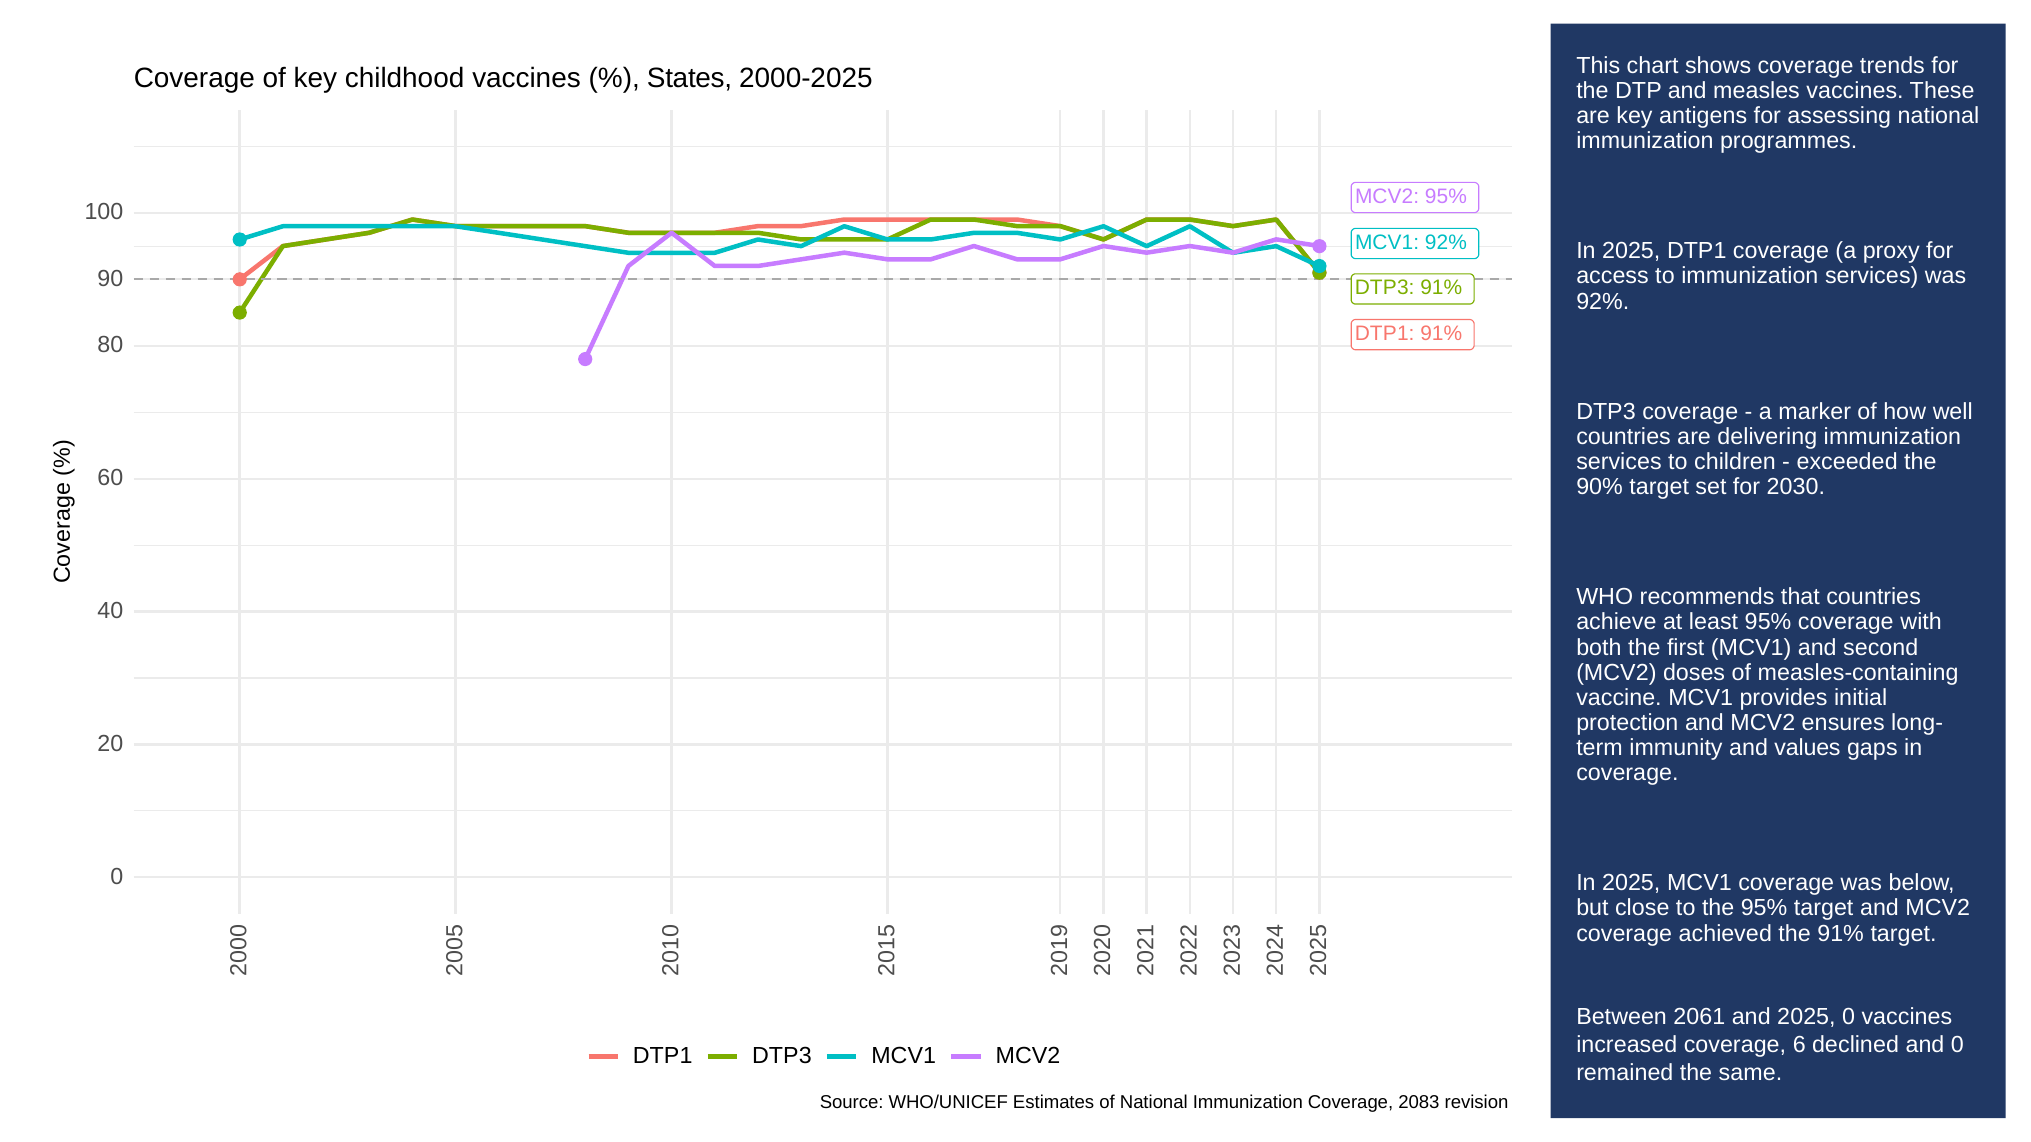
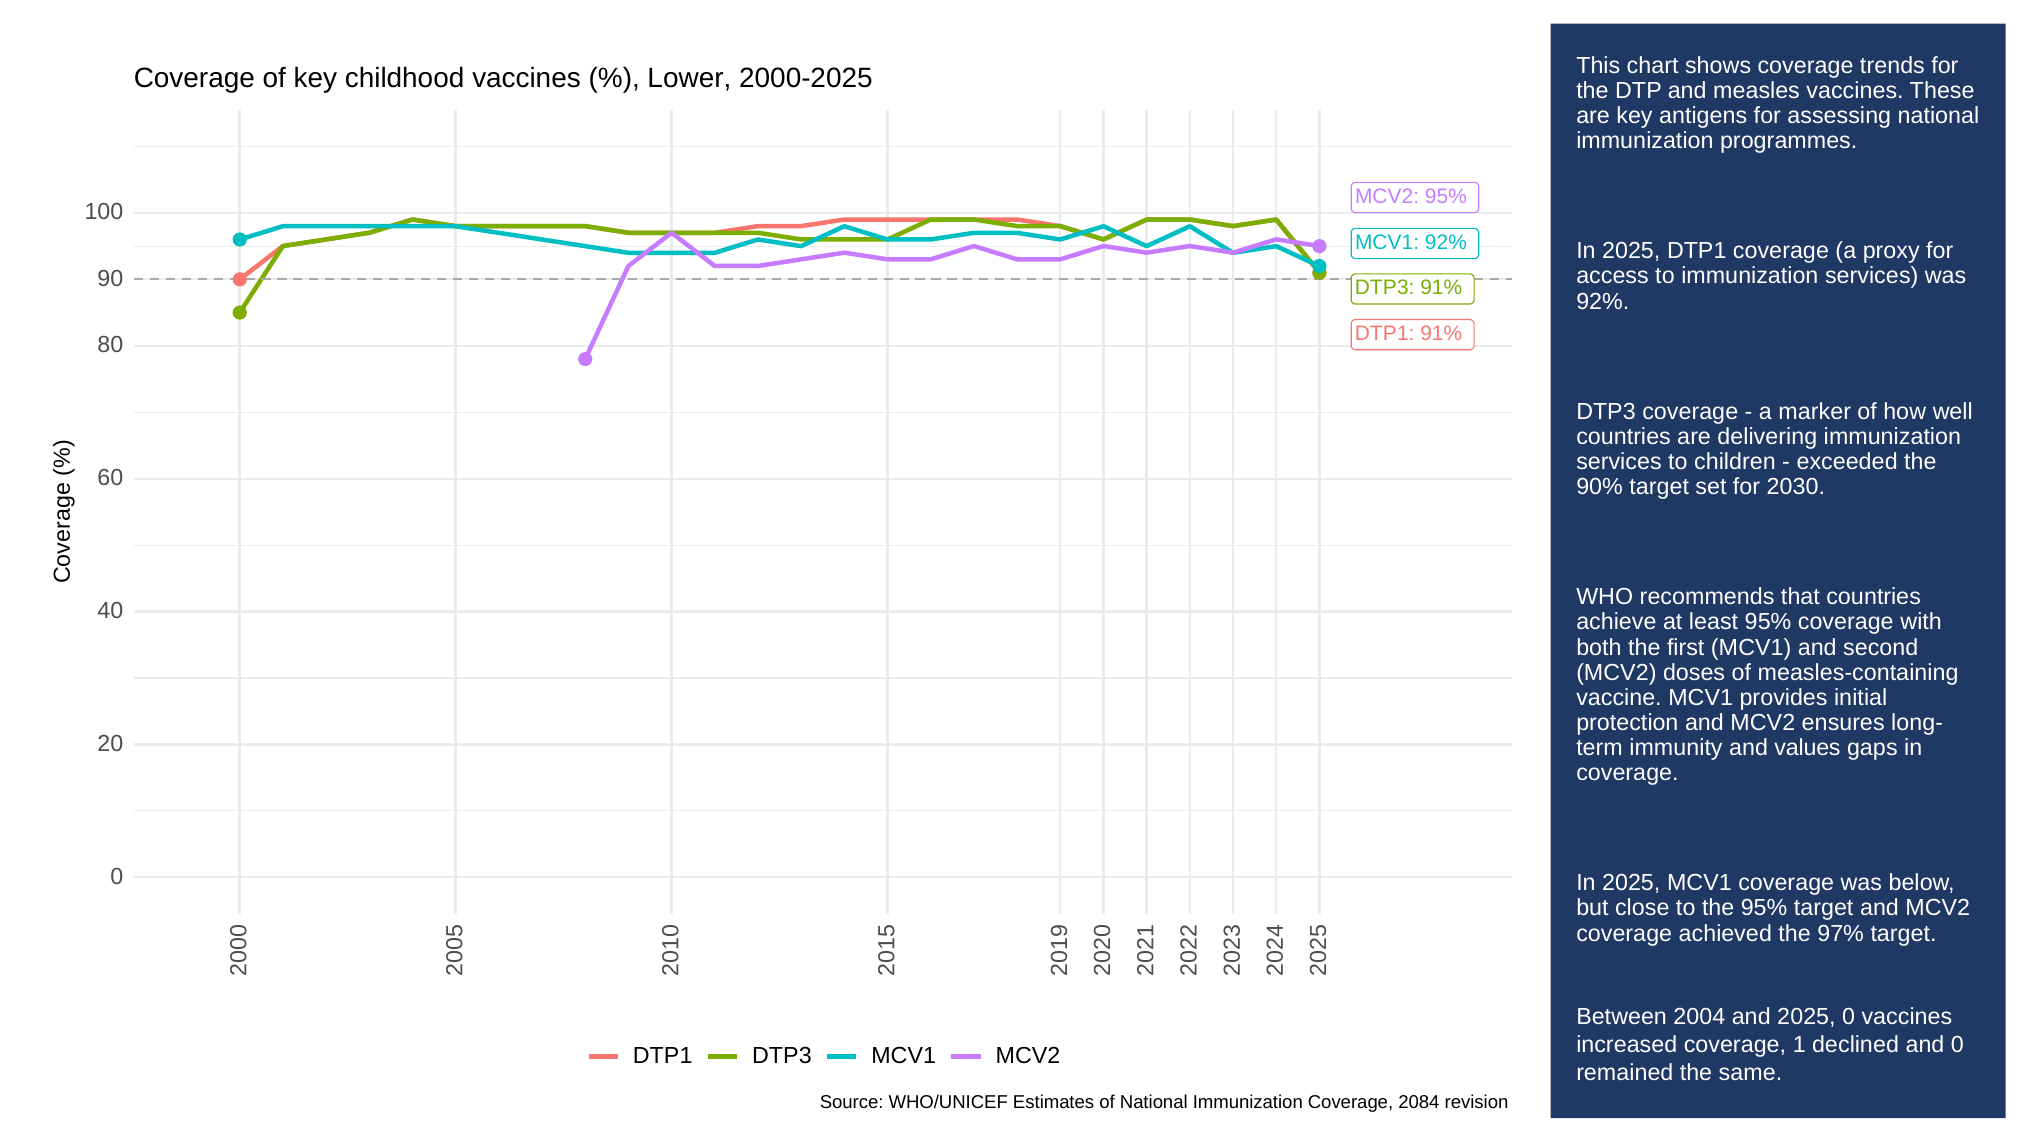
States: States -> Lower
the 91%: 91% -> 97%
2061: 2061 -> 2004
coverage 6: 6 -> 1
2083: 2083 -> 2084
